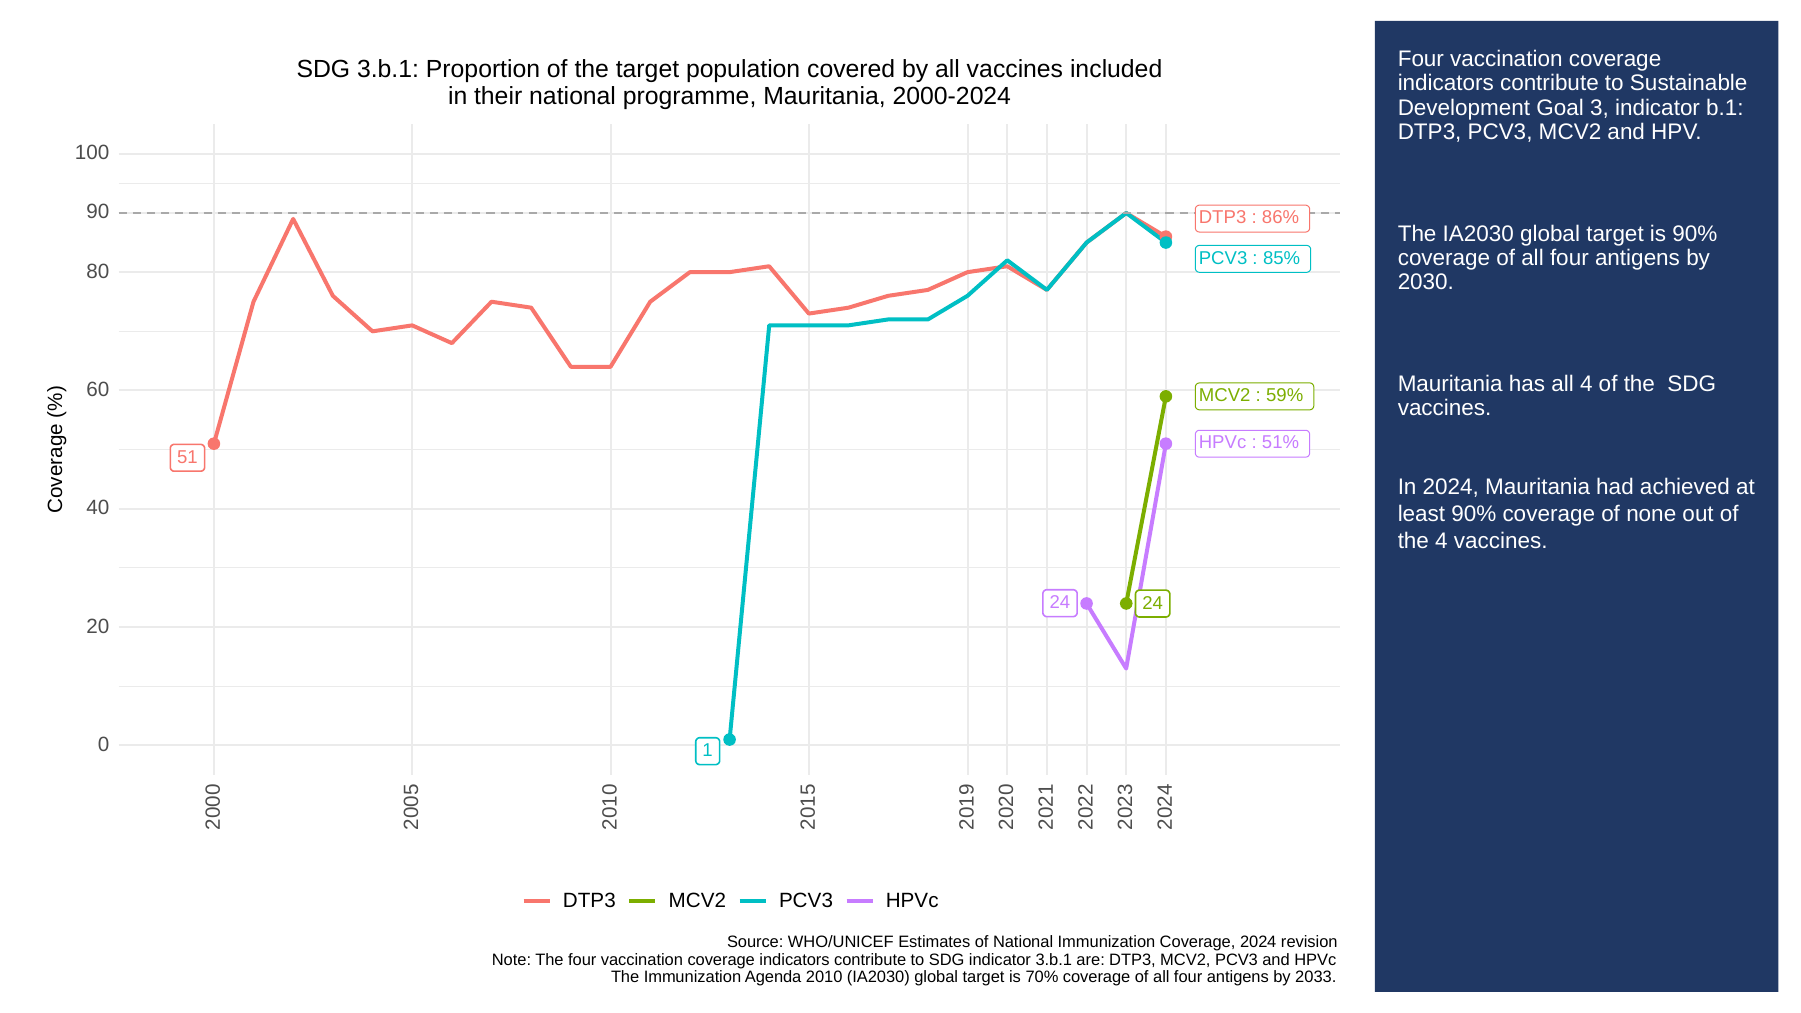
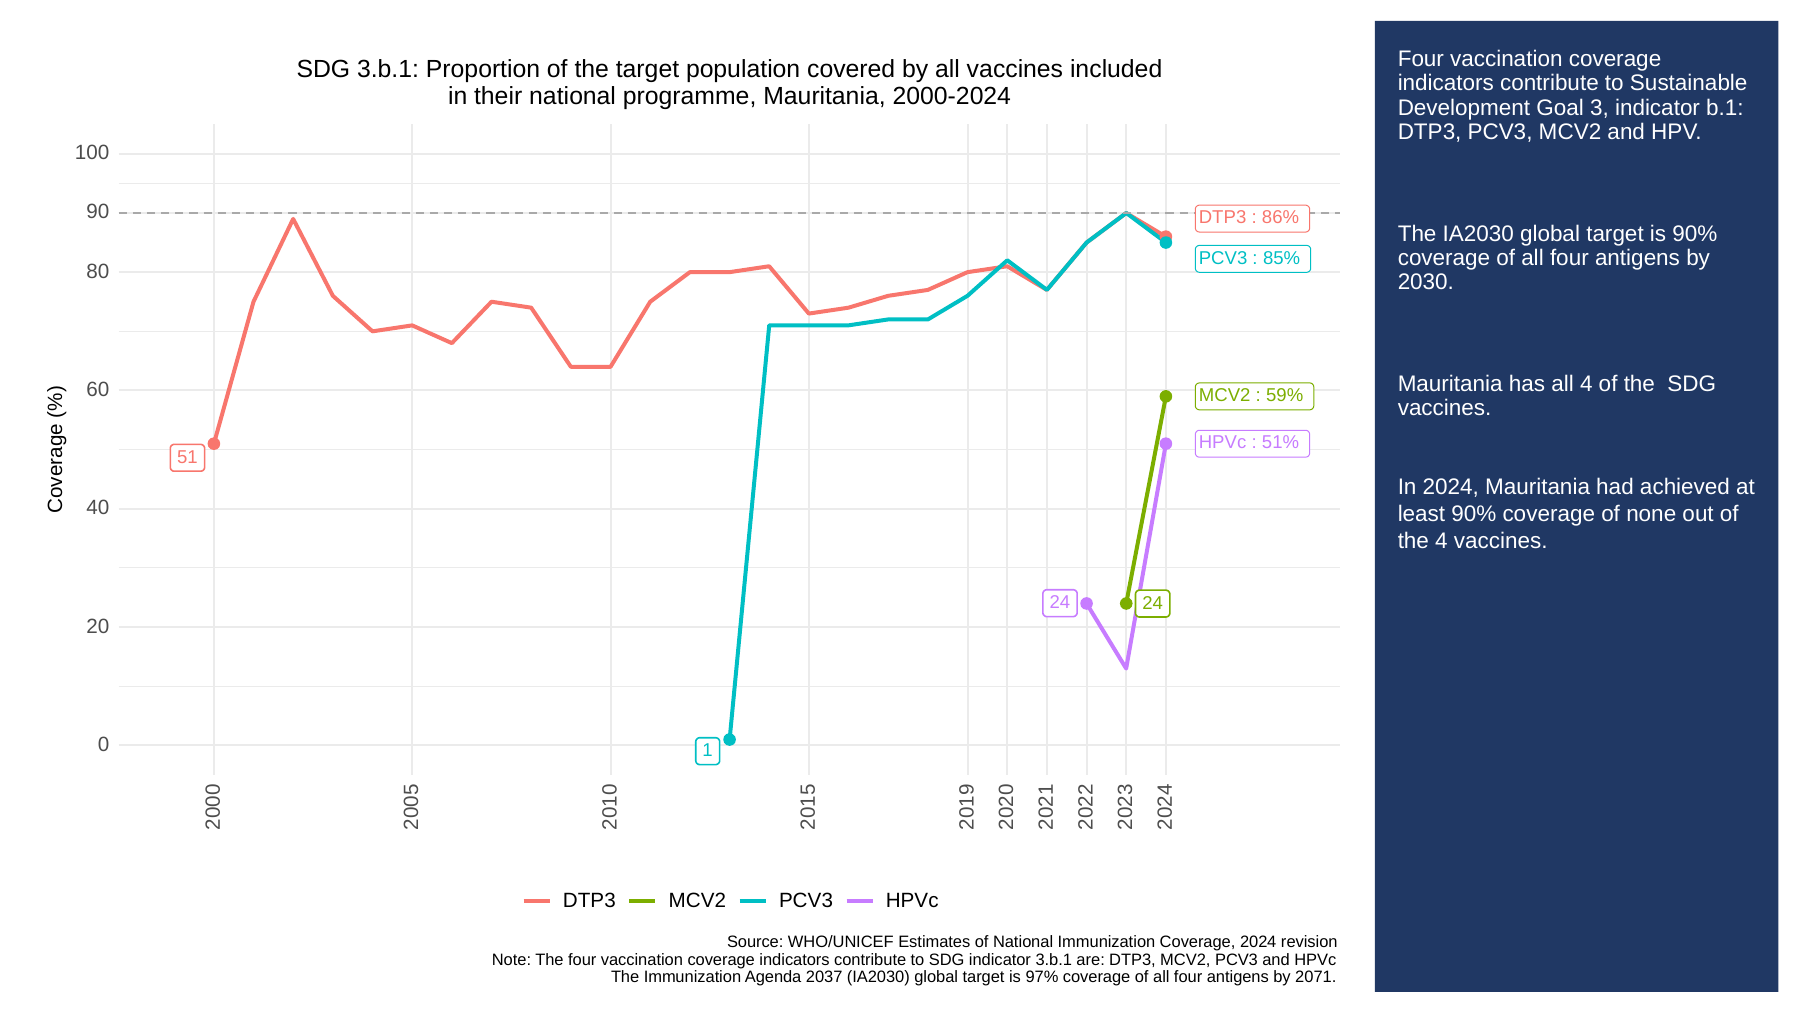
2010: 2010 -> 2037
70%: 70% -> 97%
2033: 2033 -> 2071
